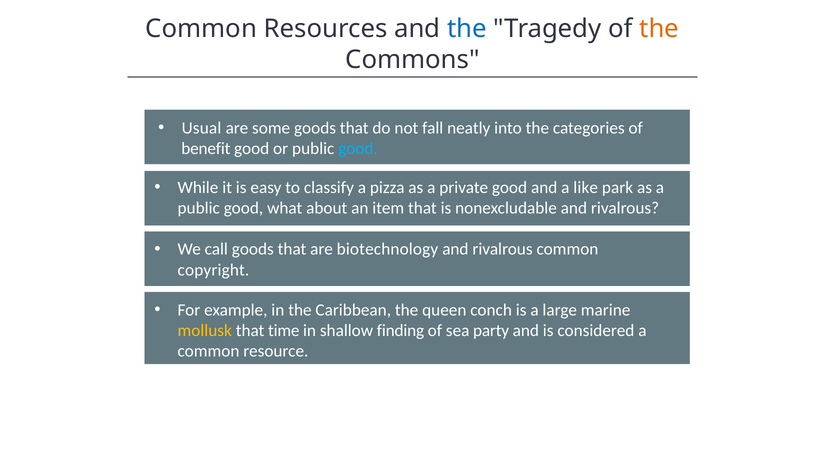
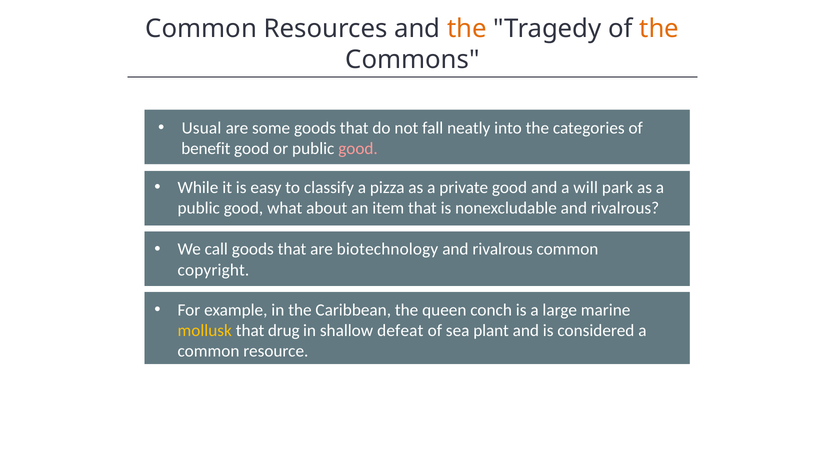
the at (467, 29) colour: blue -> orange
good at (358, 149) colour: light blue -> pink
like: like -> will
time: time -> drug
finding: finding -> defeat
party: party -> plant
